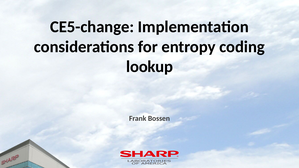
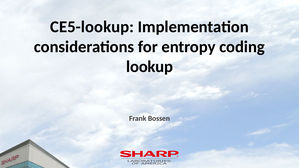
CE5-change: CE5-change -> CE5-lookup
